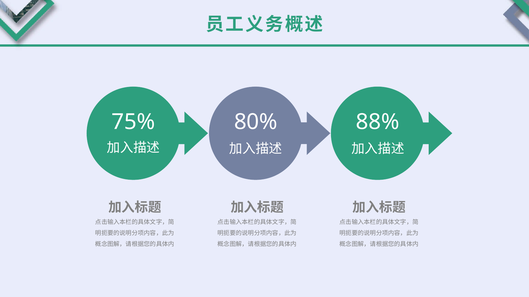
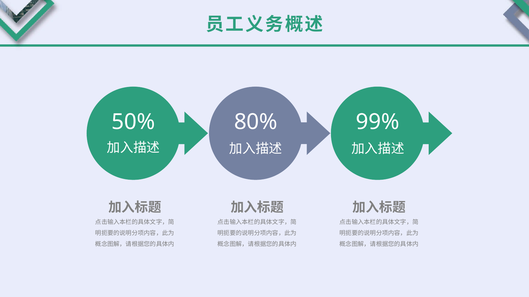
75%: 75% -> 50%
88%: 88% -> 99%
